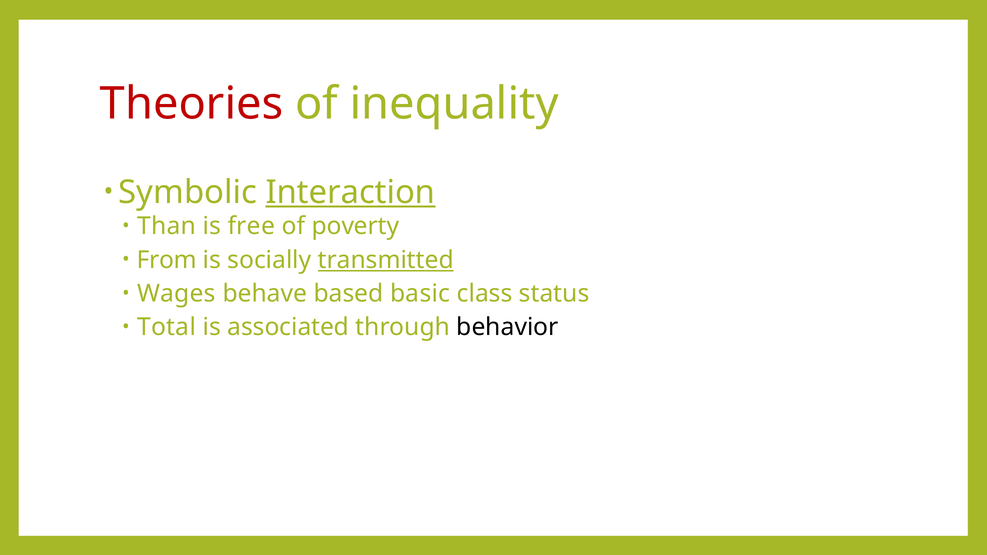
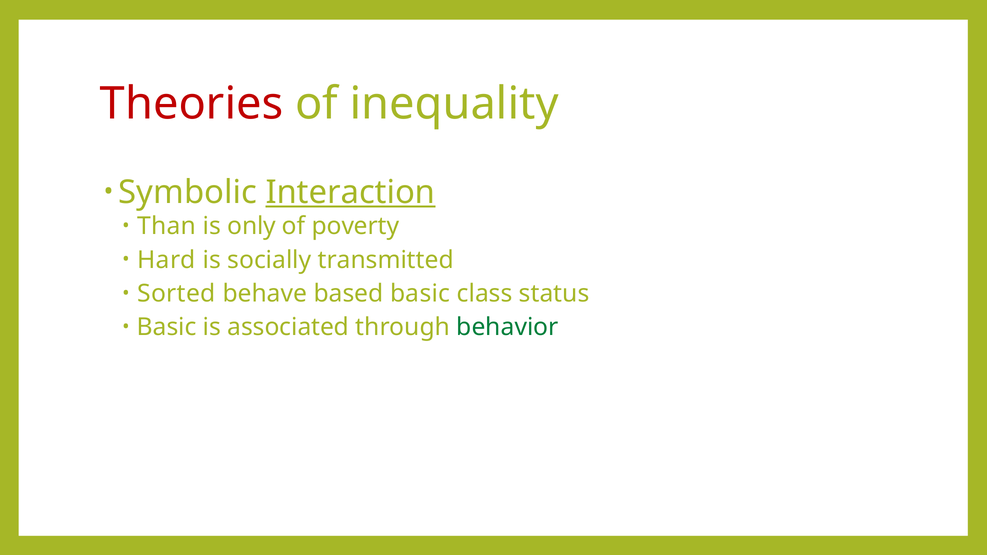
free: free -> only
From: From -> Hard
transmitted underline: present -> none
Wages: Wages -> Sorted
Total at (167, 327): Total -> Basic
behavior colour: black -> green
